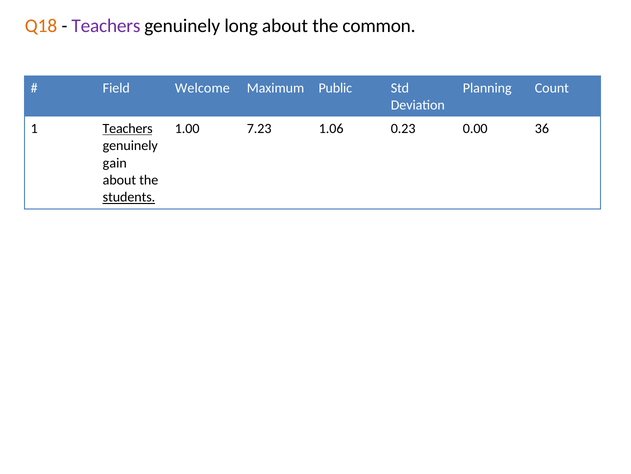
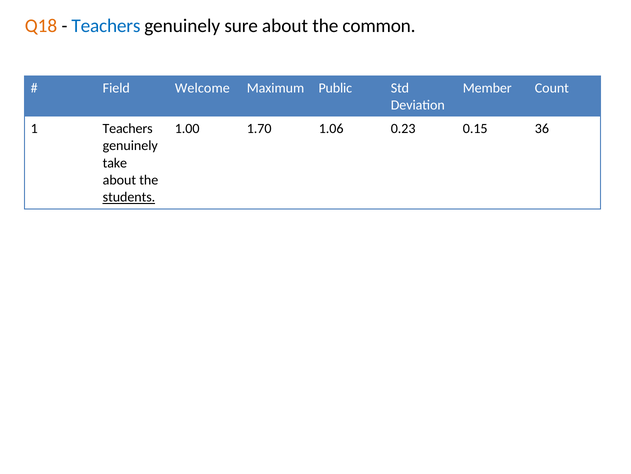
Teachers at (106, 26) colour: purple -> blue
long: long -> sure
Planning: Planning -> Member
Teachers at (128, 128) underline: present -> none
7.23: 7.23 -> 1.70
0.00: 0.00 -> 0.15
gain: gain -> take
